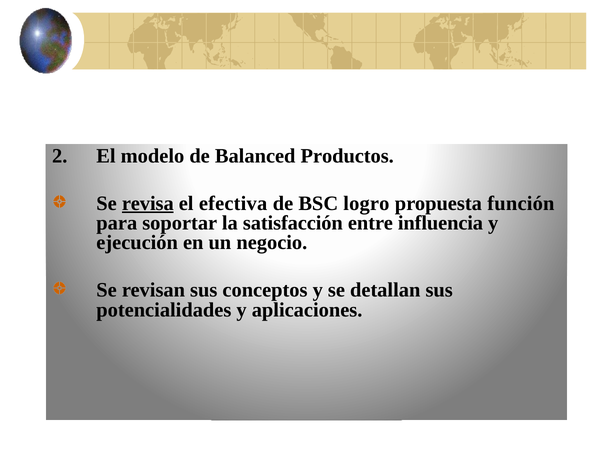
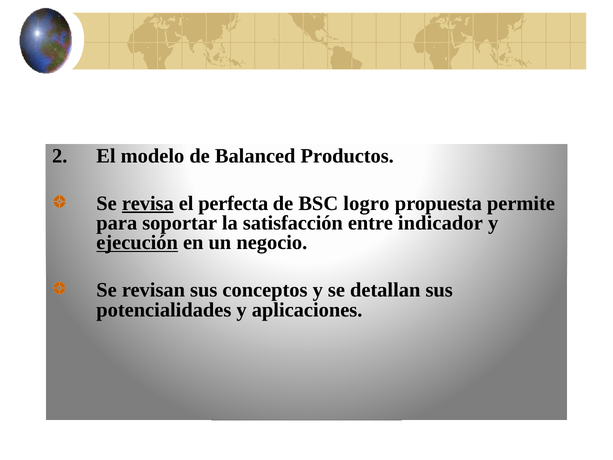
efectiva: efectiva -> perfecta
función: función -> permite
influencia: influencia -> indicador
ejecución underline: none -> present
